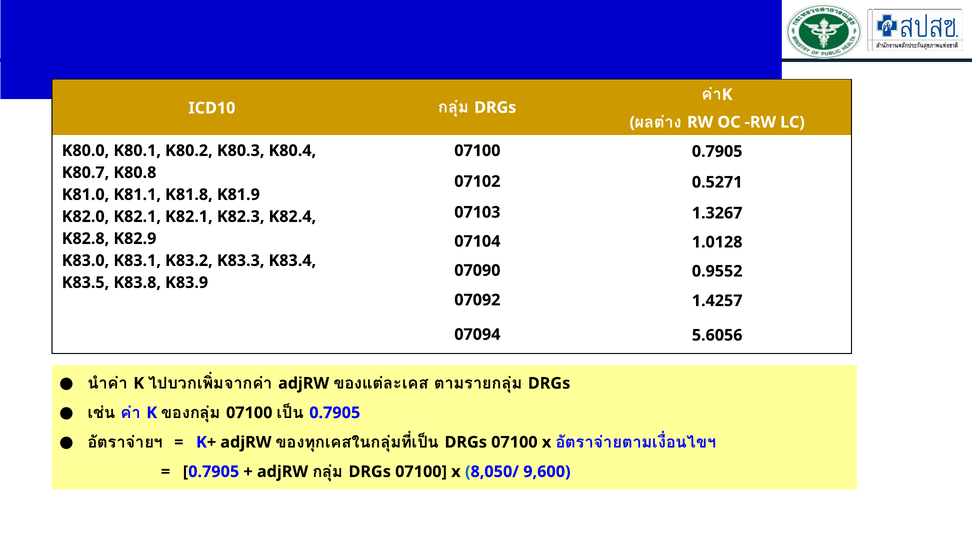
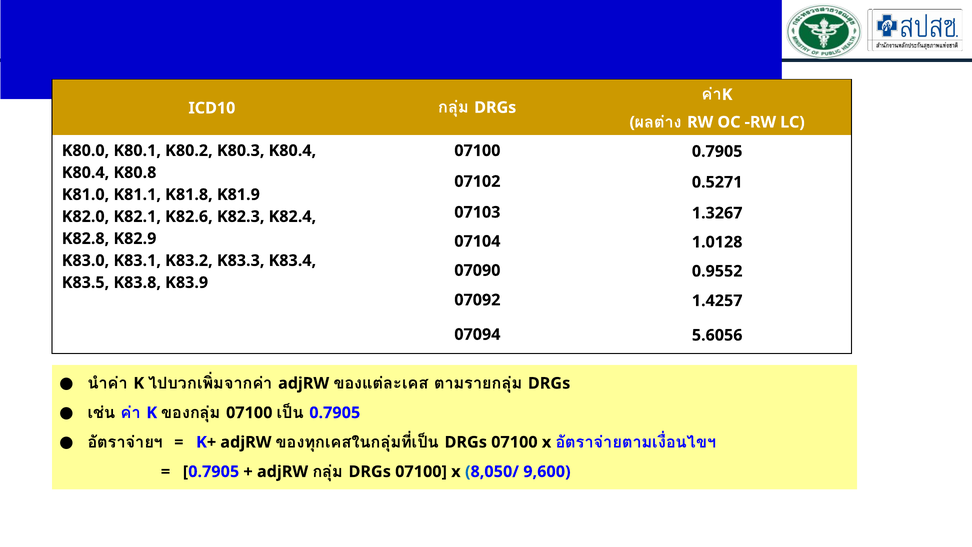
K80.7 at (85, 173): K80.7 -> K80.4
K82.1 K82.1: K82.1 -> K82.6
